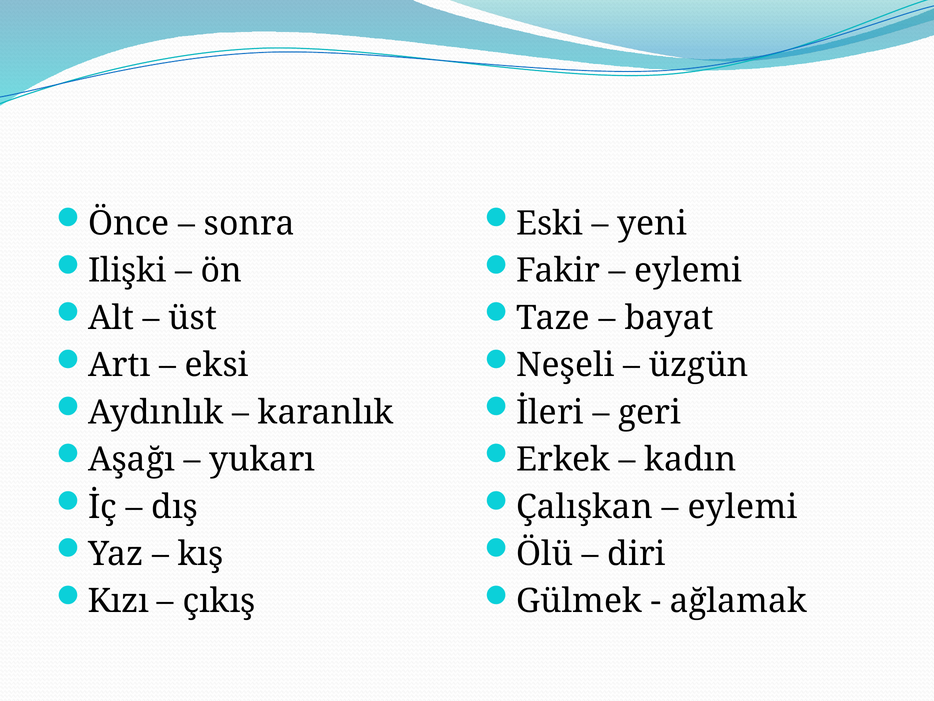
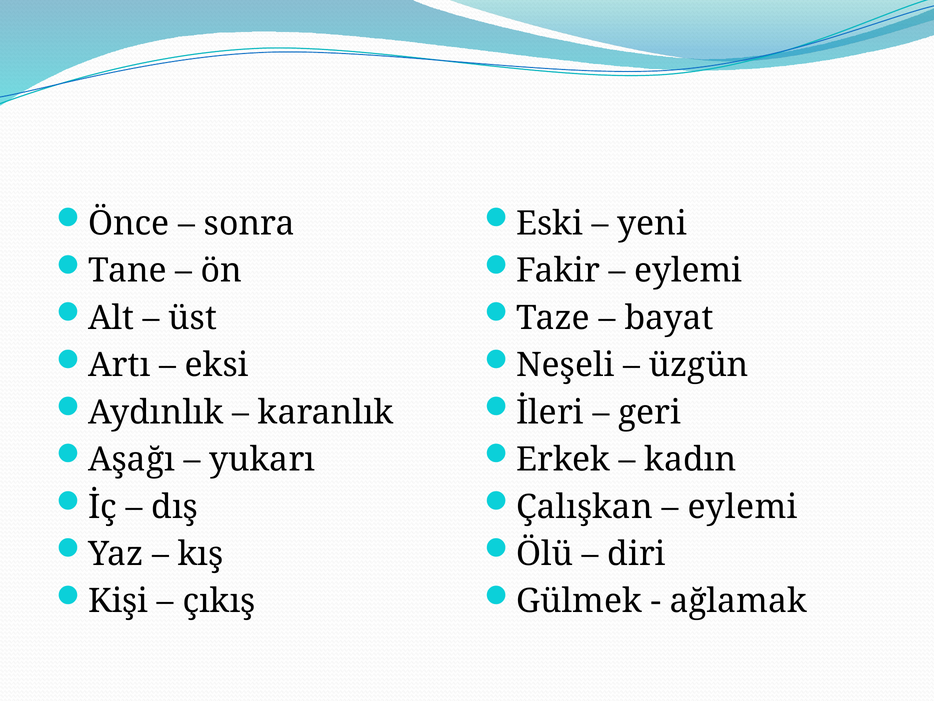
Ilişki: Ilişki -> Tane
Kızı: Kızı -> Kişi
